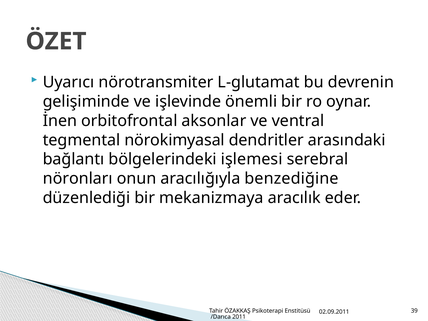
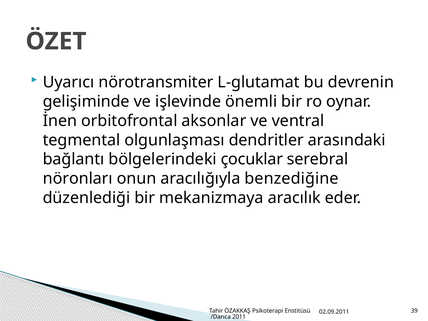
nörokimyasal: nörokimyasal -> olgunlaşması
işlemesi: işlemesi -> çocuklar
